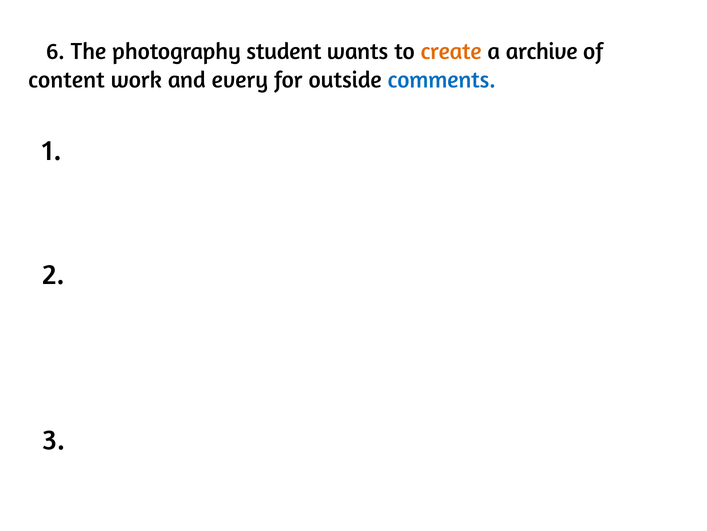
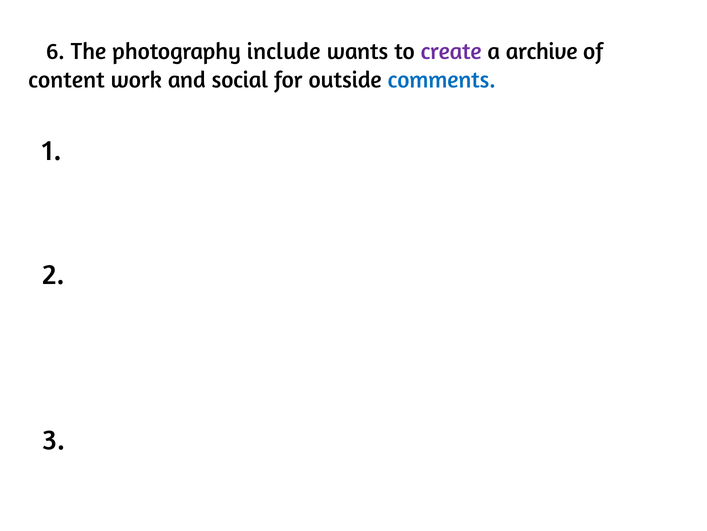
student: student -> include
create colour: orange -> purple
every: every -> social
